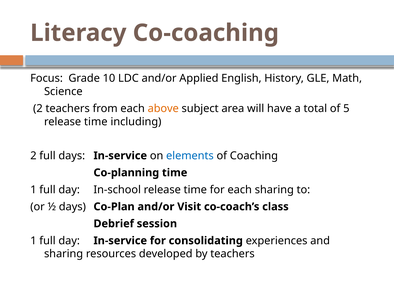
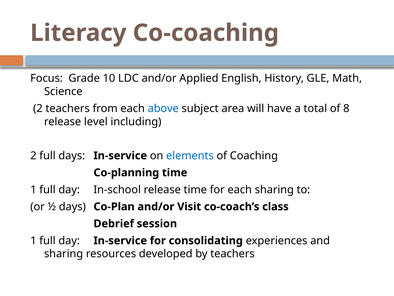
above colour: orange -> blue
5: 5 -> 8
time at (96, 121): time -> level
